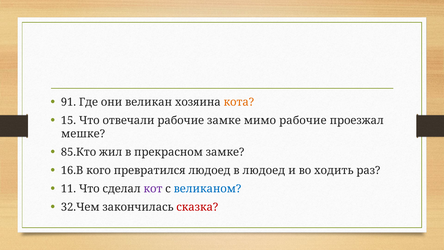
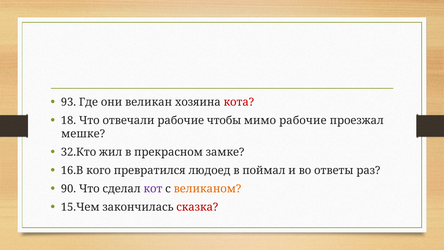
91: 91 -> 93
кота colour: orange -> red
15: 15 -> 18
рабочие замке: замке -> чтобы
85.Кто: 85.Кто -> 32.Кто
в людоед: людоед -> поймал
ходить: ходить -> ответы
11: 11 -> 90
великаном colour: blue -> orange
32.Чем: 32.Чем -> 15.Чем
